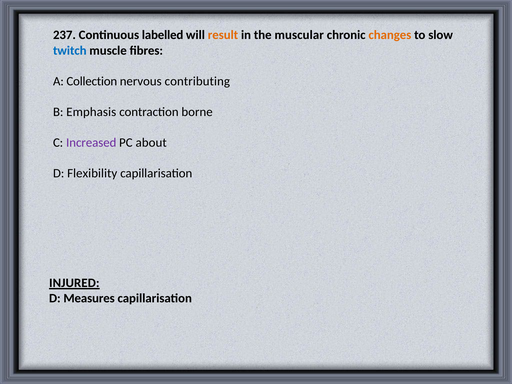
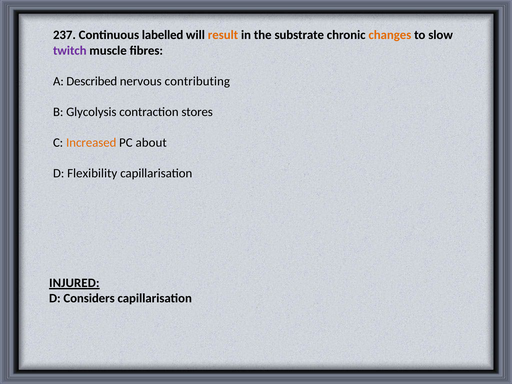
muscular: muscular -> substrate
twitch colour: blue -> purple
Collection: Collection -> Described
Emphasis: Emphasis -> Glycolysis
borne: borne -> stores
Increased colour: purple -> orange
Measures: Measures -> Considers
